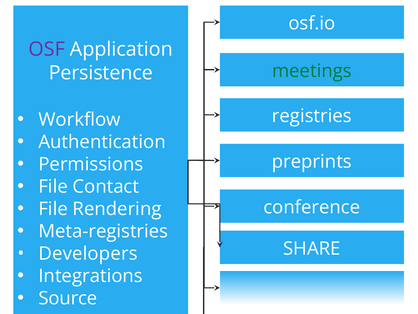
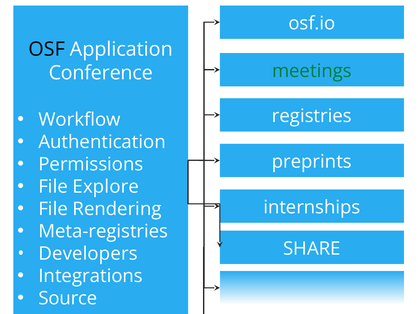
OSF colour: purple -> black
Persistence: Persistence -> Conference
Contact: Contact -> Explore
conference: conference -> internships
